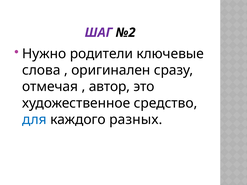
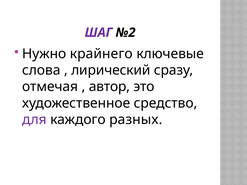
родители: родители -> крайнего
оригинален: оригинален -> лирический
для colour: blue -> purple
